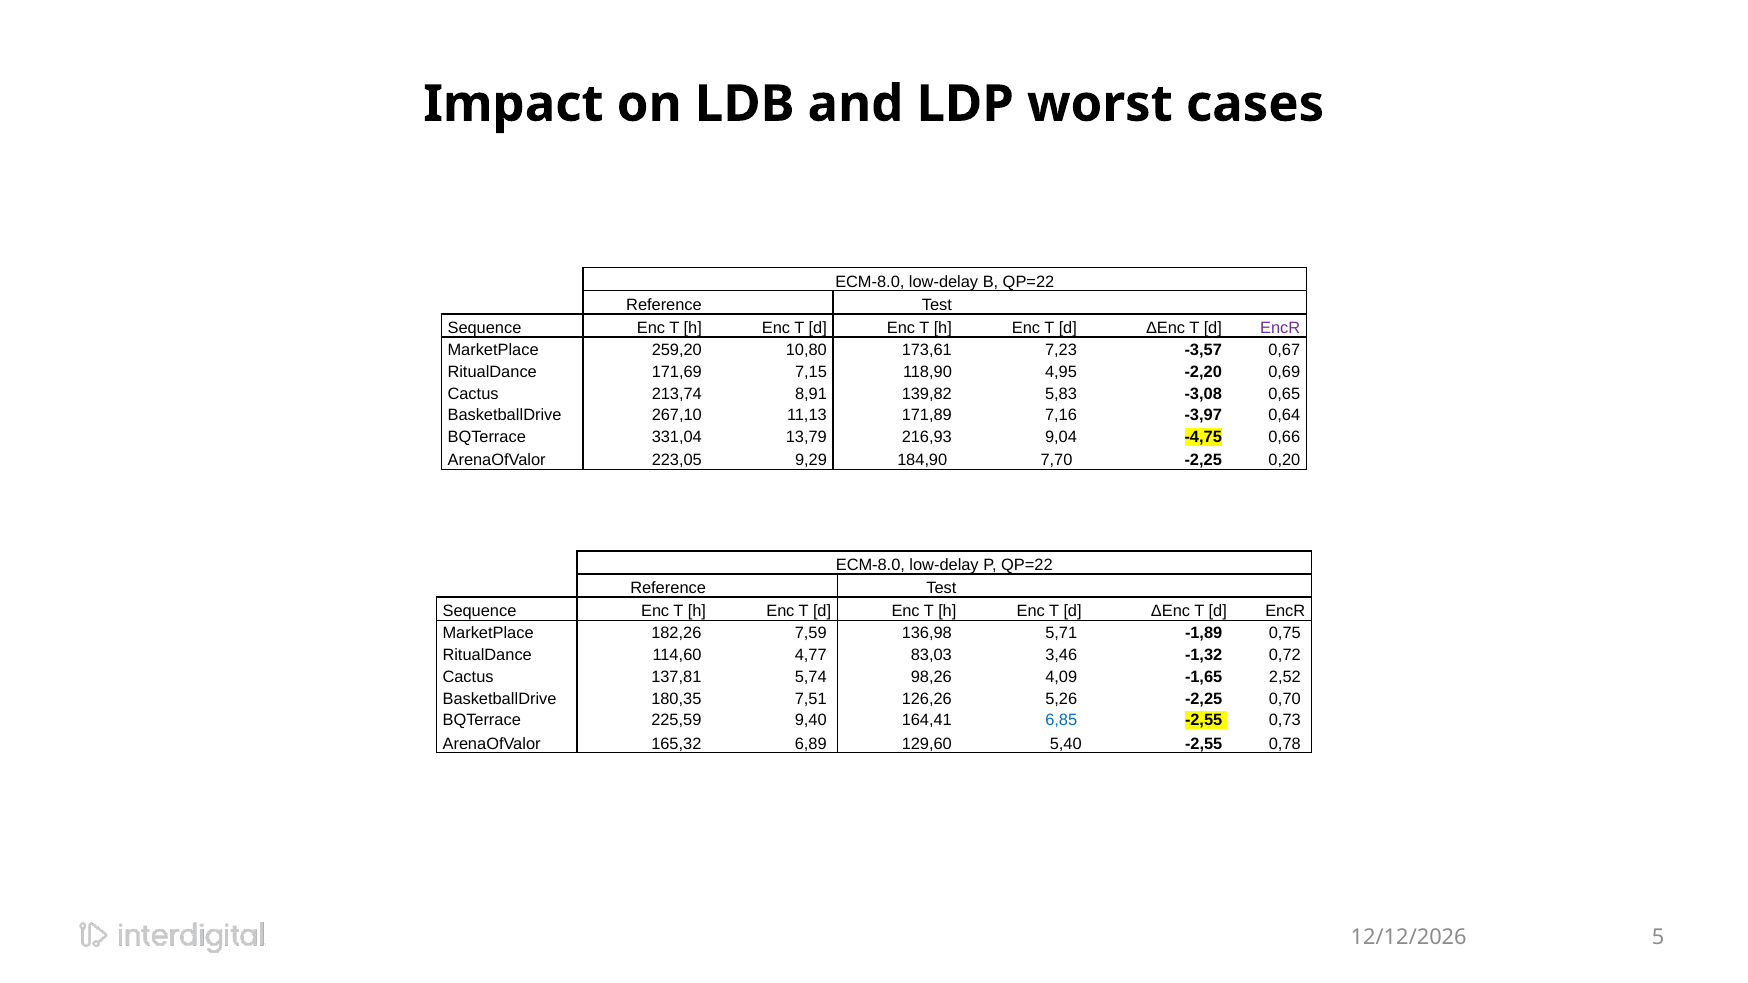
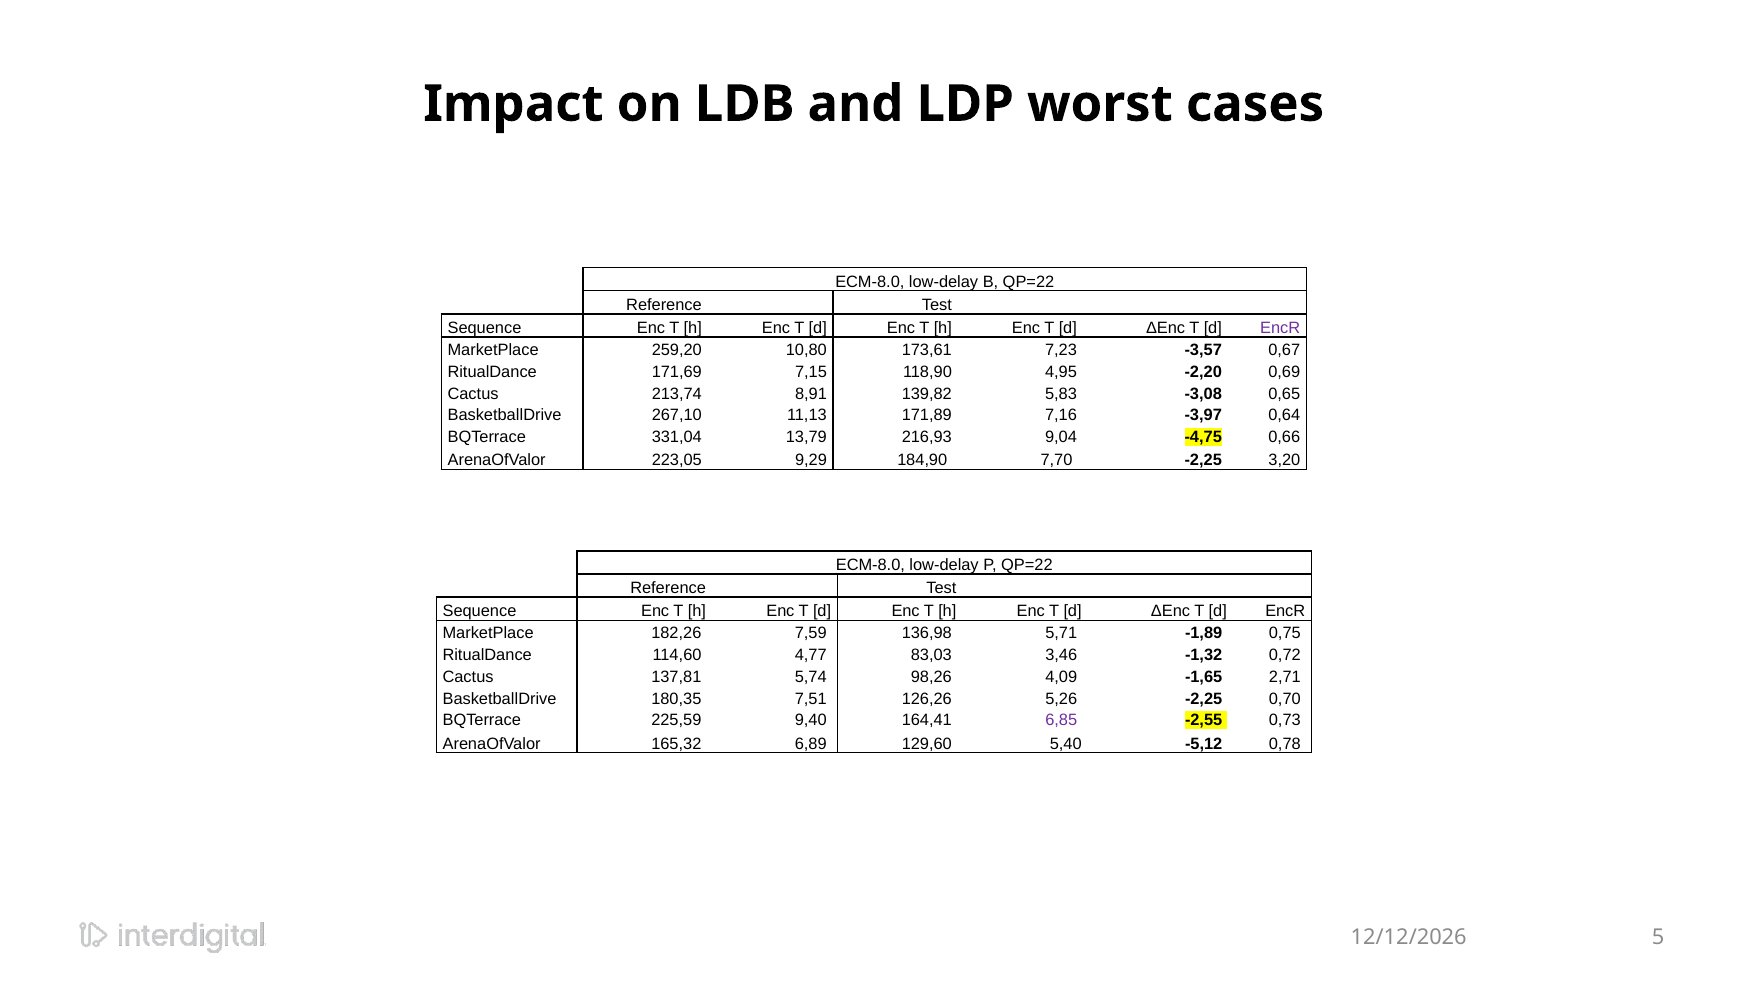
0,20: 0,20 -> 3,20
2,52: 2,52 -> 2,71
6,85 colour: blue -> purple
5,40 -2,55: -2,55 -> -5,12
